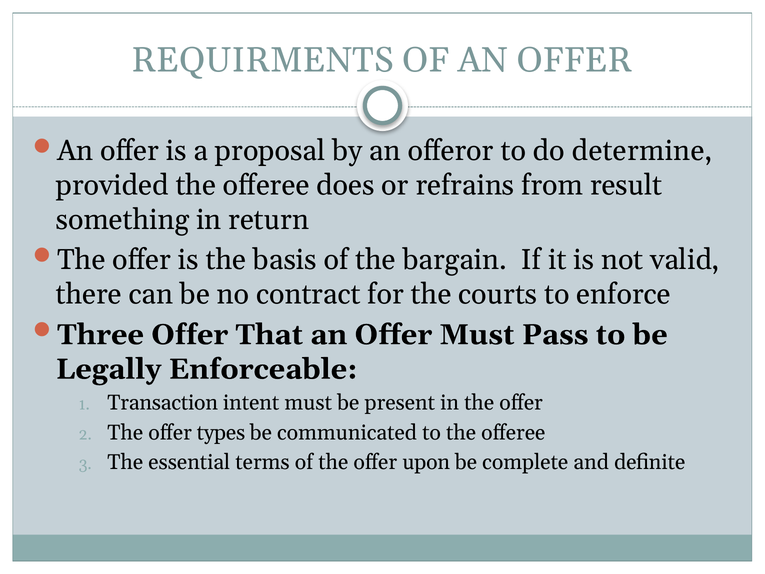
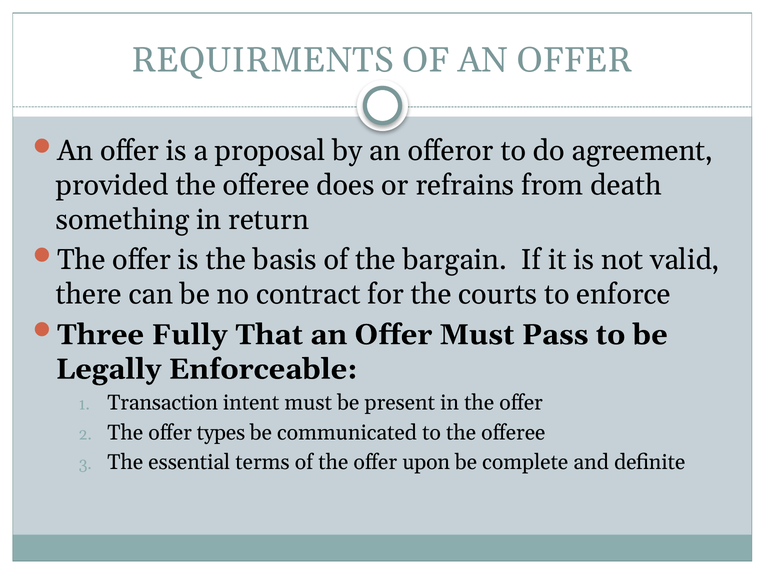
determine: determine -> agreement
result: result -> death
Three Offer: Offer -> Fully
